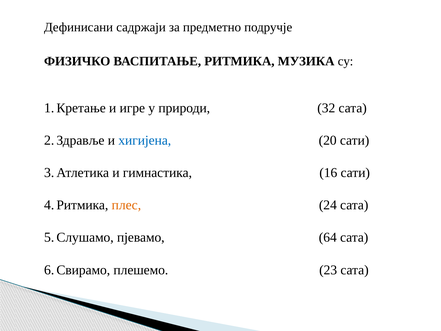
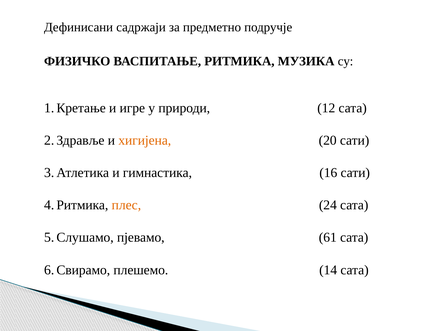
32: 32 -> 12
хигијена colour: blue -> orange
64: 64 -> 61
23: 23 -> 14
